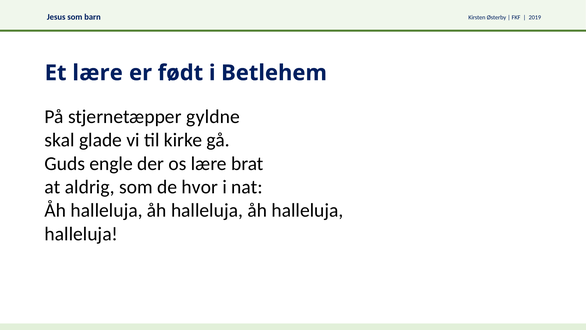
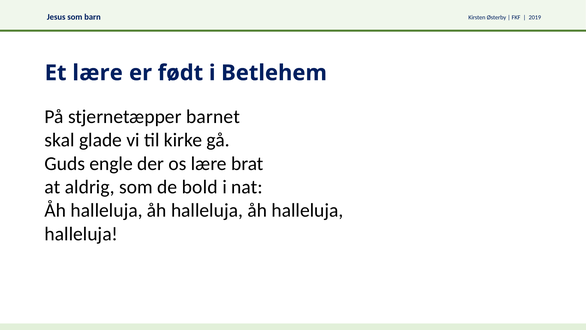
gyldne: gyldne -> barnet
hvor: hvor -> bold
